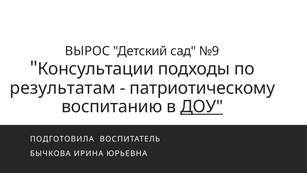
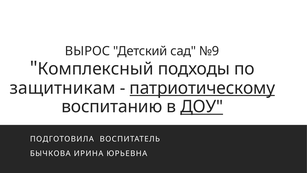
Консультации: Консультации -> Комплексный
результатам: результатам -> защитникам
патриотическому underline: none -> present
